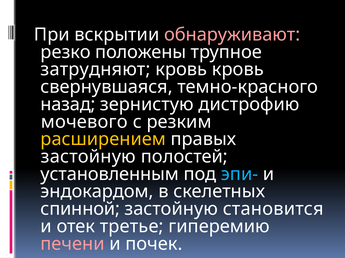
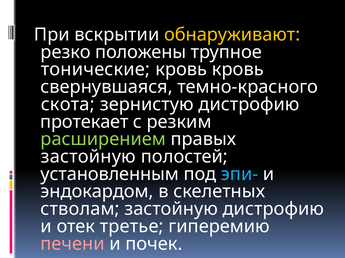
обнаруживают colour: pink -> yellow
затрудняют: затрудняют -> тонические
назад: назад -> скота
мочевого: мочевого -> протекает
расширением colour: yellow -> light green
спинной: спинной -> стволам
застойную становится: становится -> дистрофию
